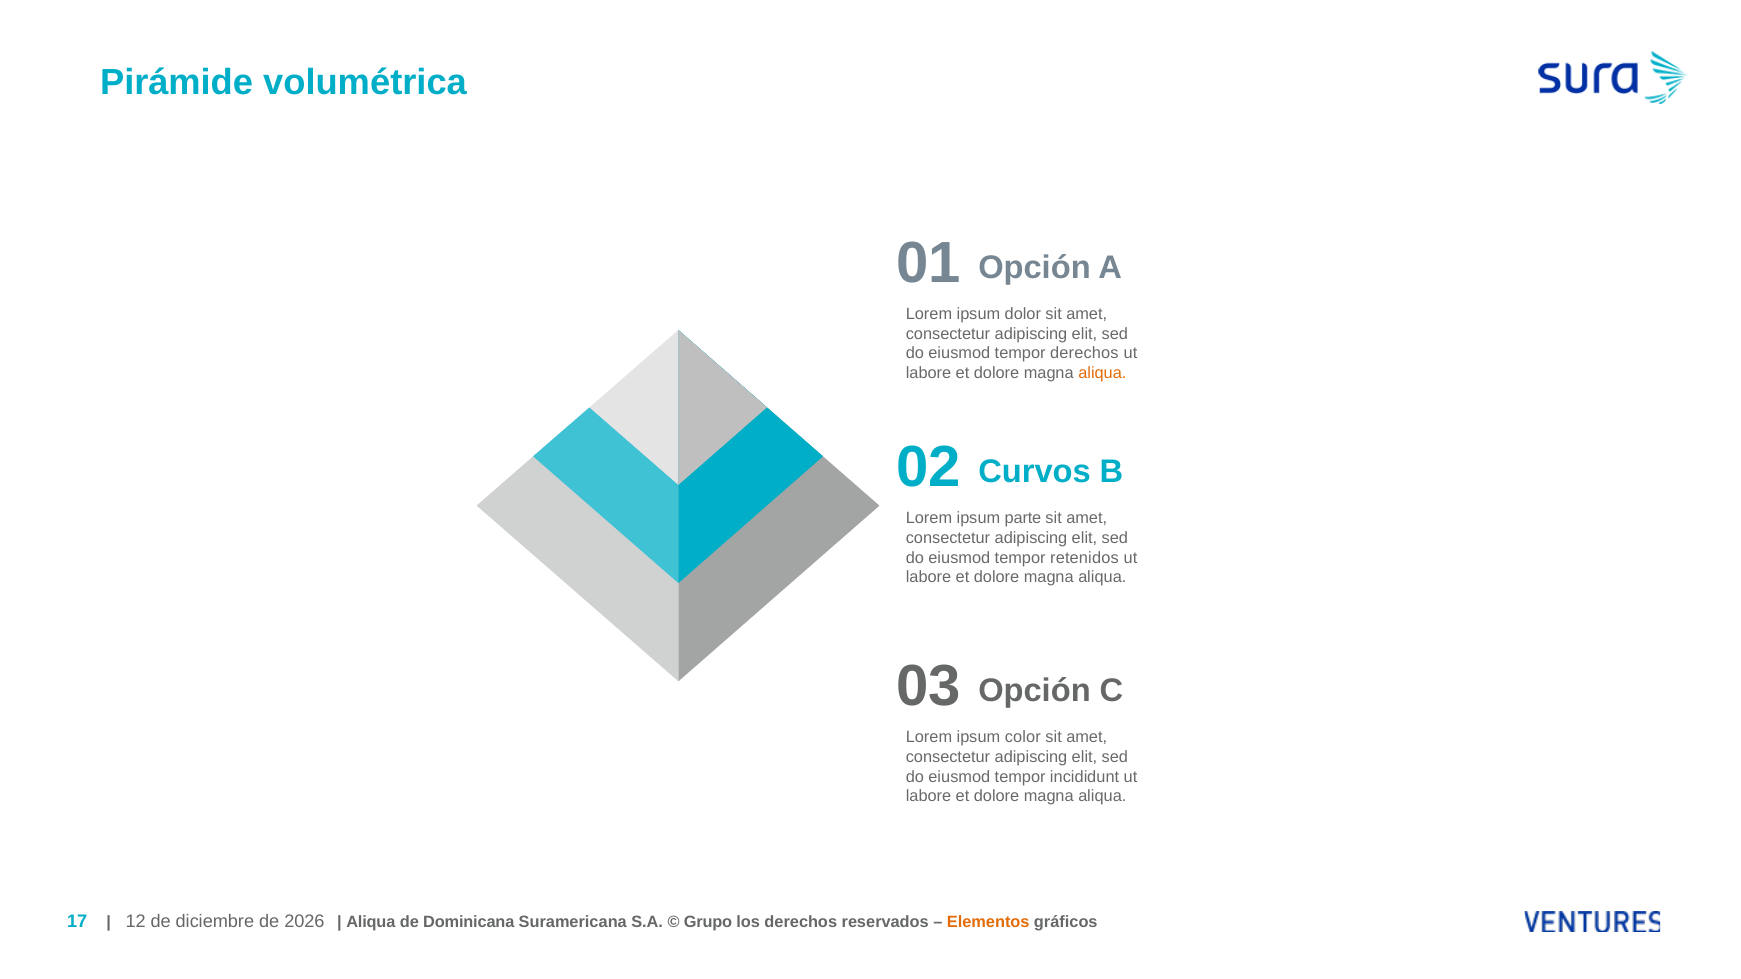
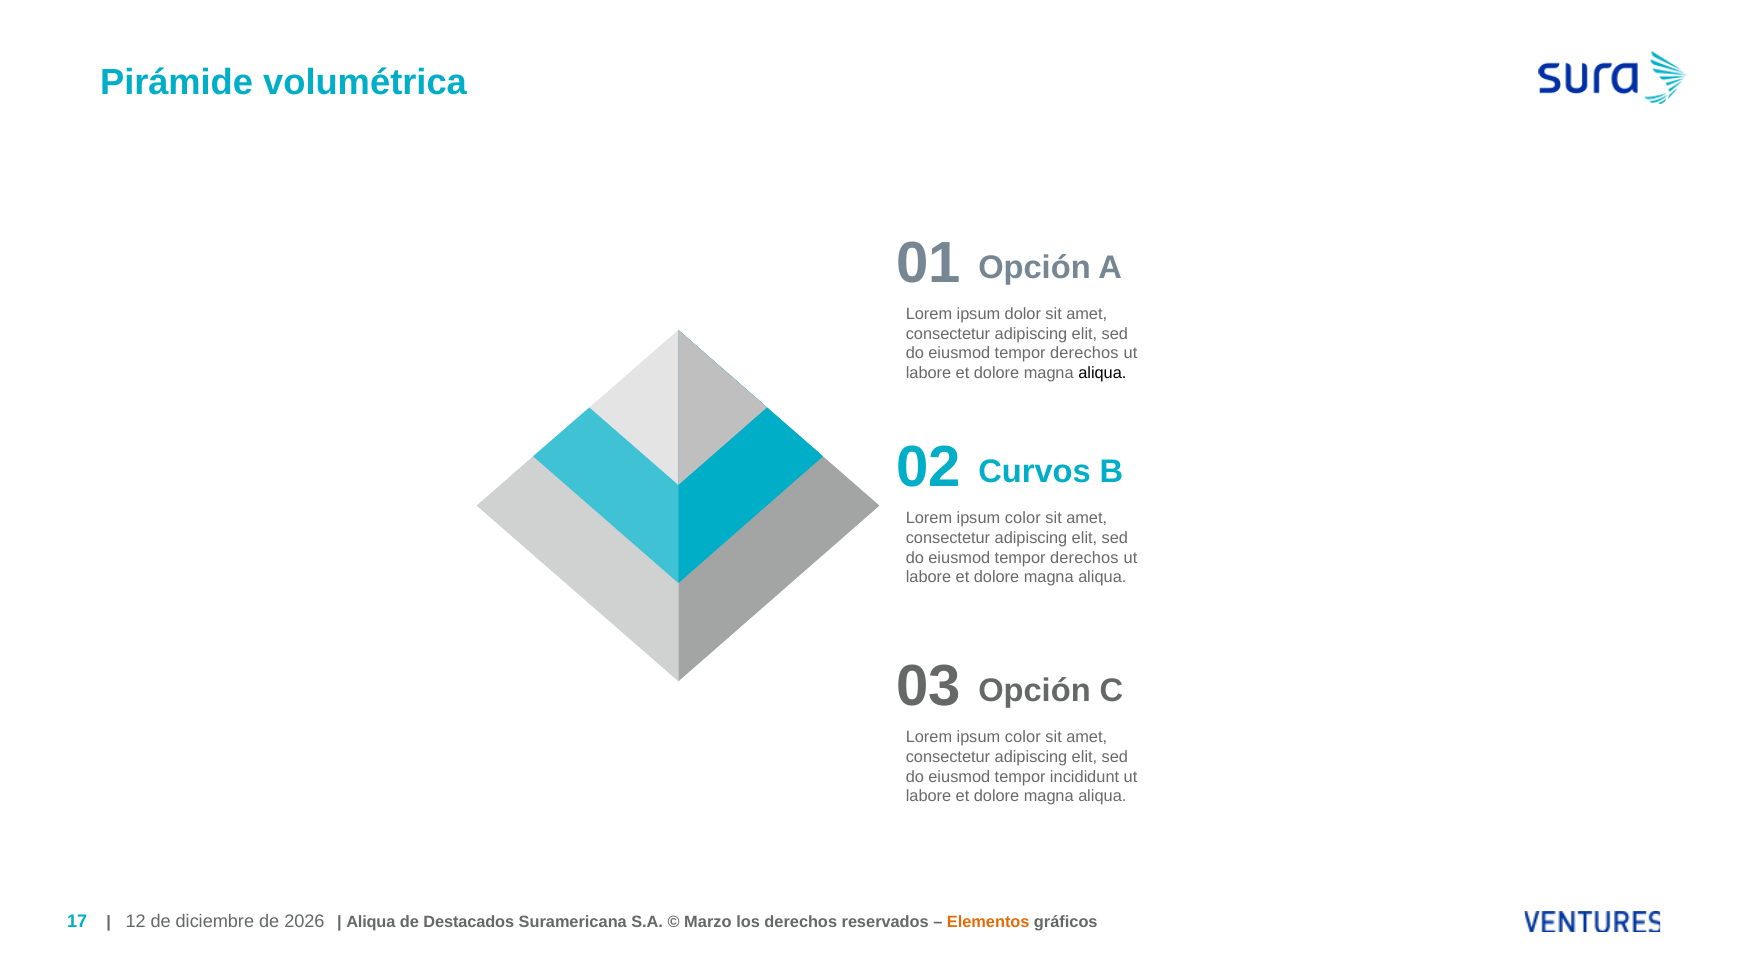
aliqua at (1102, 373) colour: orange -> black
parte at (1023, 519): parte -> color
retenidos at (1084, 558): retenidos -> derechos
Dominicana: Dominicana -> Destacados
Grupo: Grupo -> Marzo
